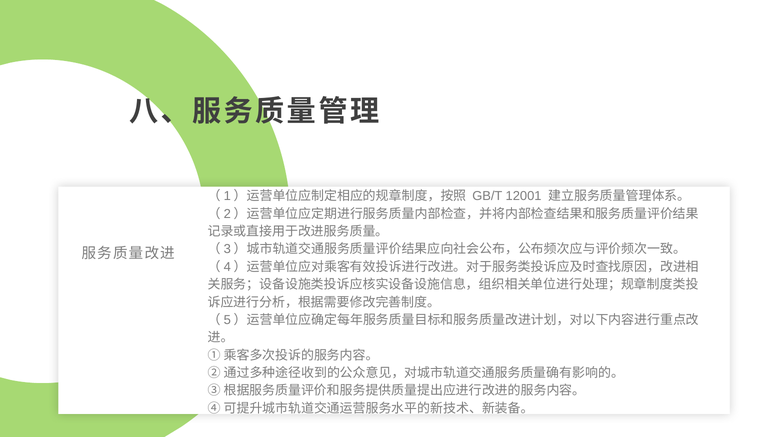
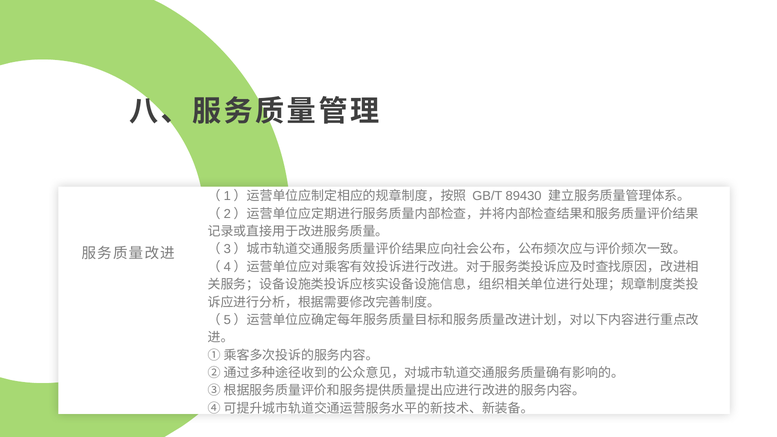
12001: 12001 -> 89430
